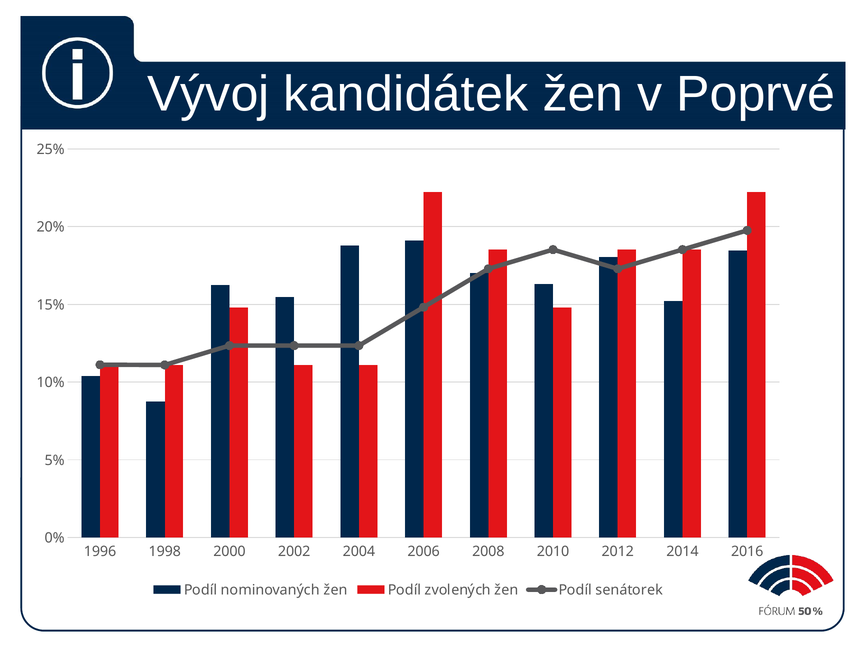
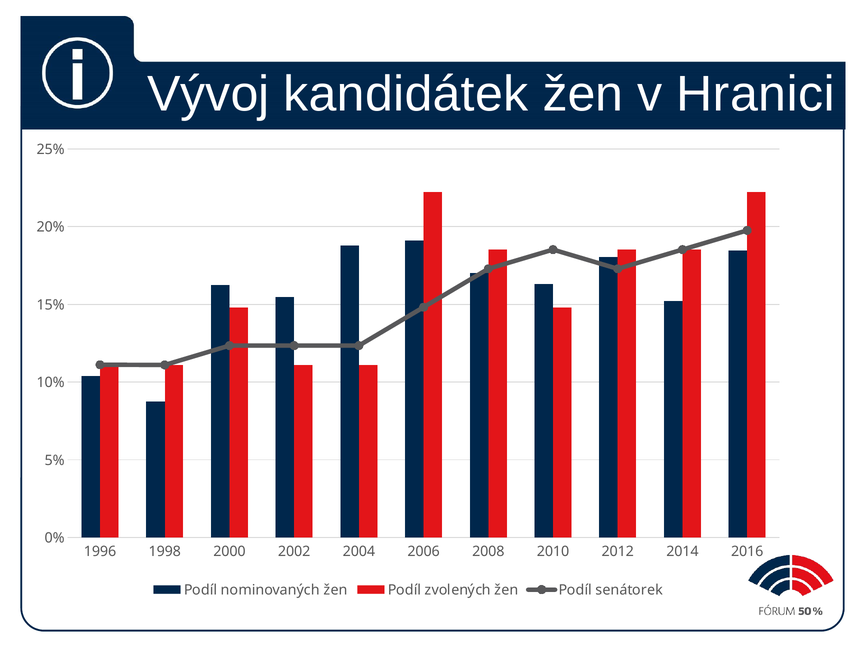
Poprvé: Poprvé -> Hranici
